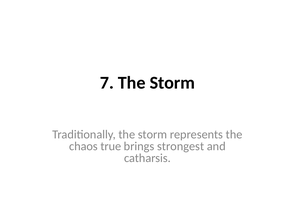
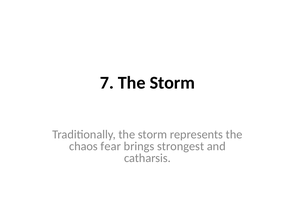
true: true -> fear
